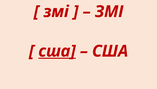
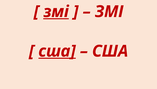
змі at (56, 12) underline: none -> present
